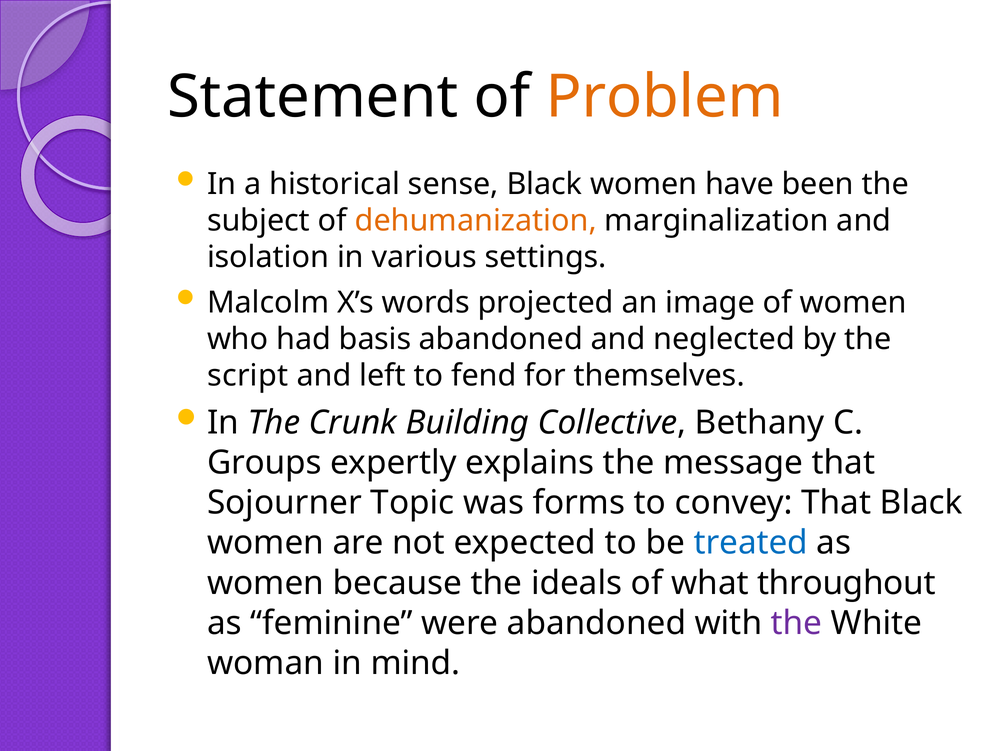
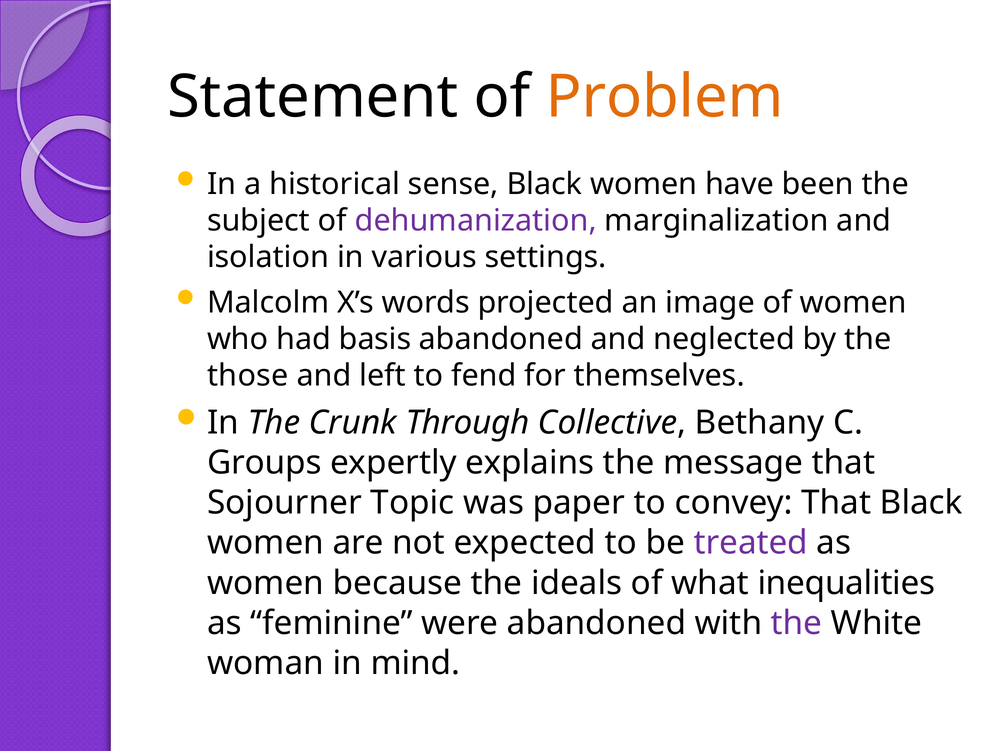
dehumanization colour: orange -> purple
script: script -> those
Building: Building -> Through
forms: forms -> paper
treated colour: blue -> purple
throughout: throughout -> inequalities
